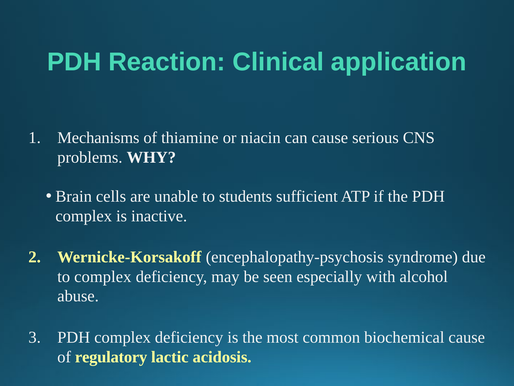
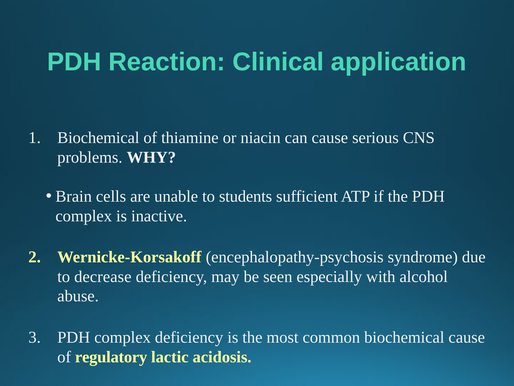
Mechanisms at (98, 138): Mechanisms -> Biochemical
to complex: complex -> decrease
